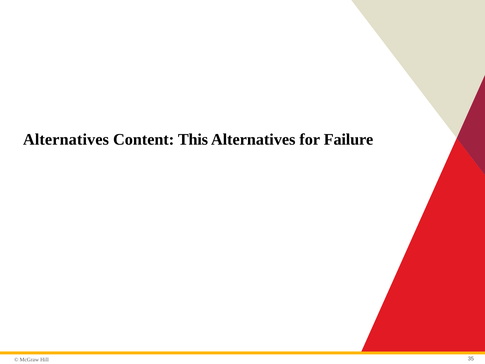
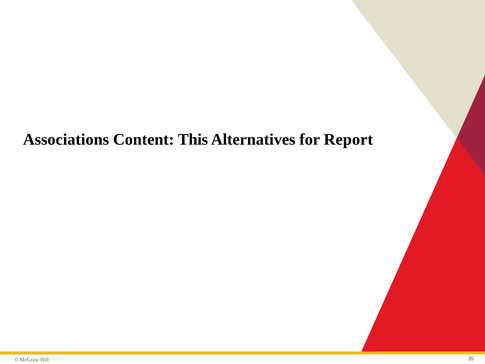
Alternatives at (66, 139): Alternatives -> Associations
Failure: Failure -> Report
